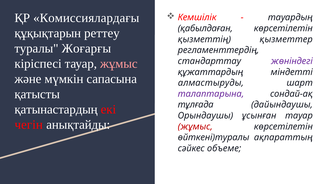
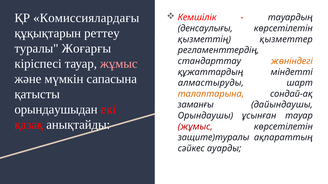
қабылдаған: қабылдаған -> денсаулығы
жөніндегі colour: purple -> orange
талаптарына colour: purple -> orange
тұлғада: тұлғада -> заманғы
қатынастардың: қатынастардың -> орындаушыдан
чегін: чегін -> қазақ
өйткені)туралы: өйткені)туралы -> защите)туралы
объеме: объеме -> ауарды
